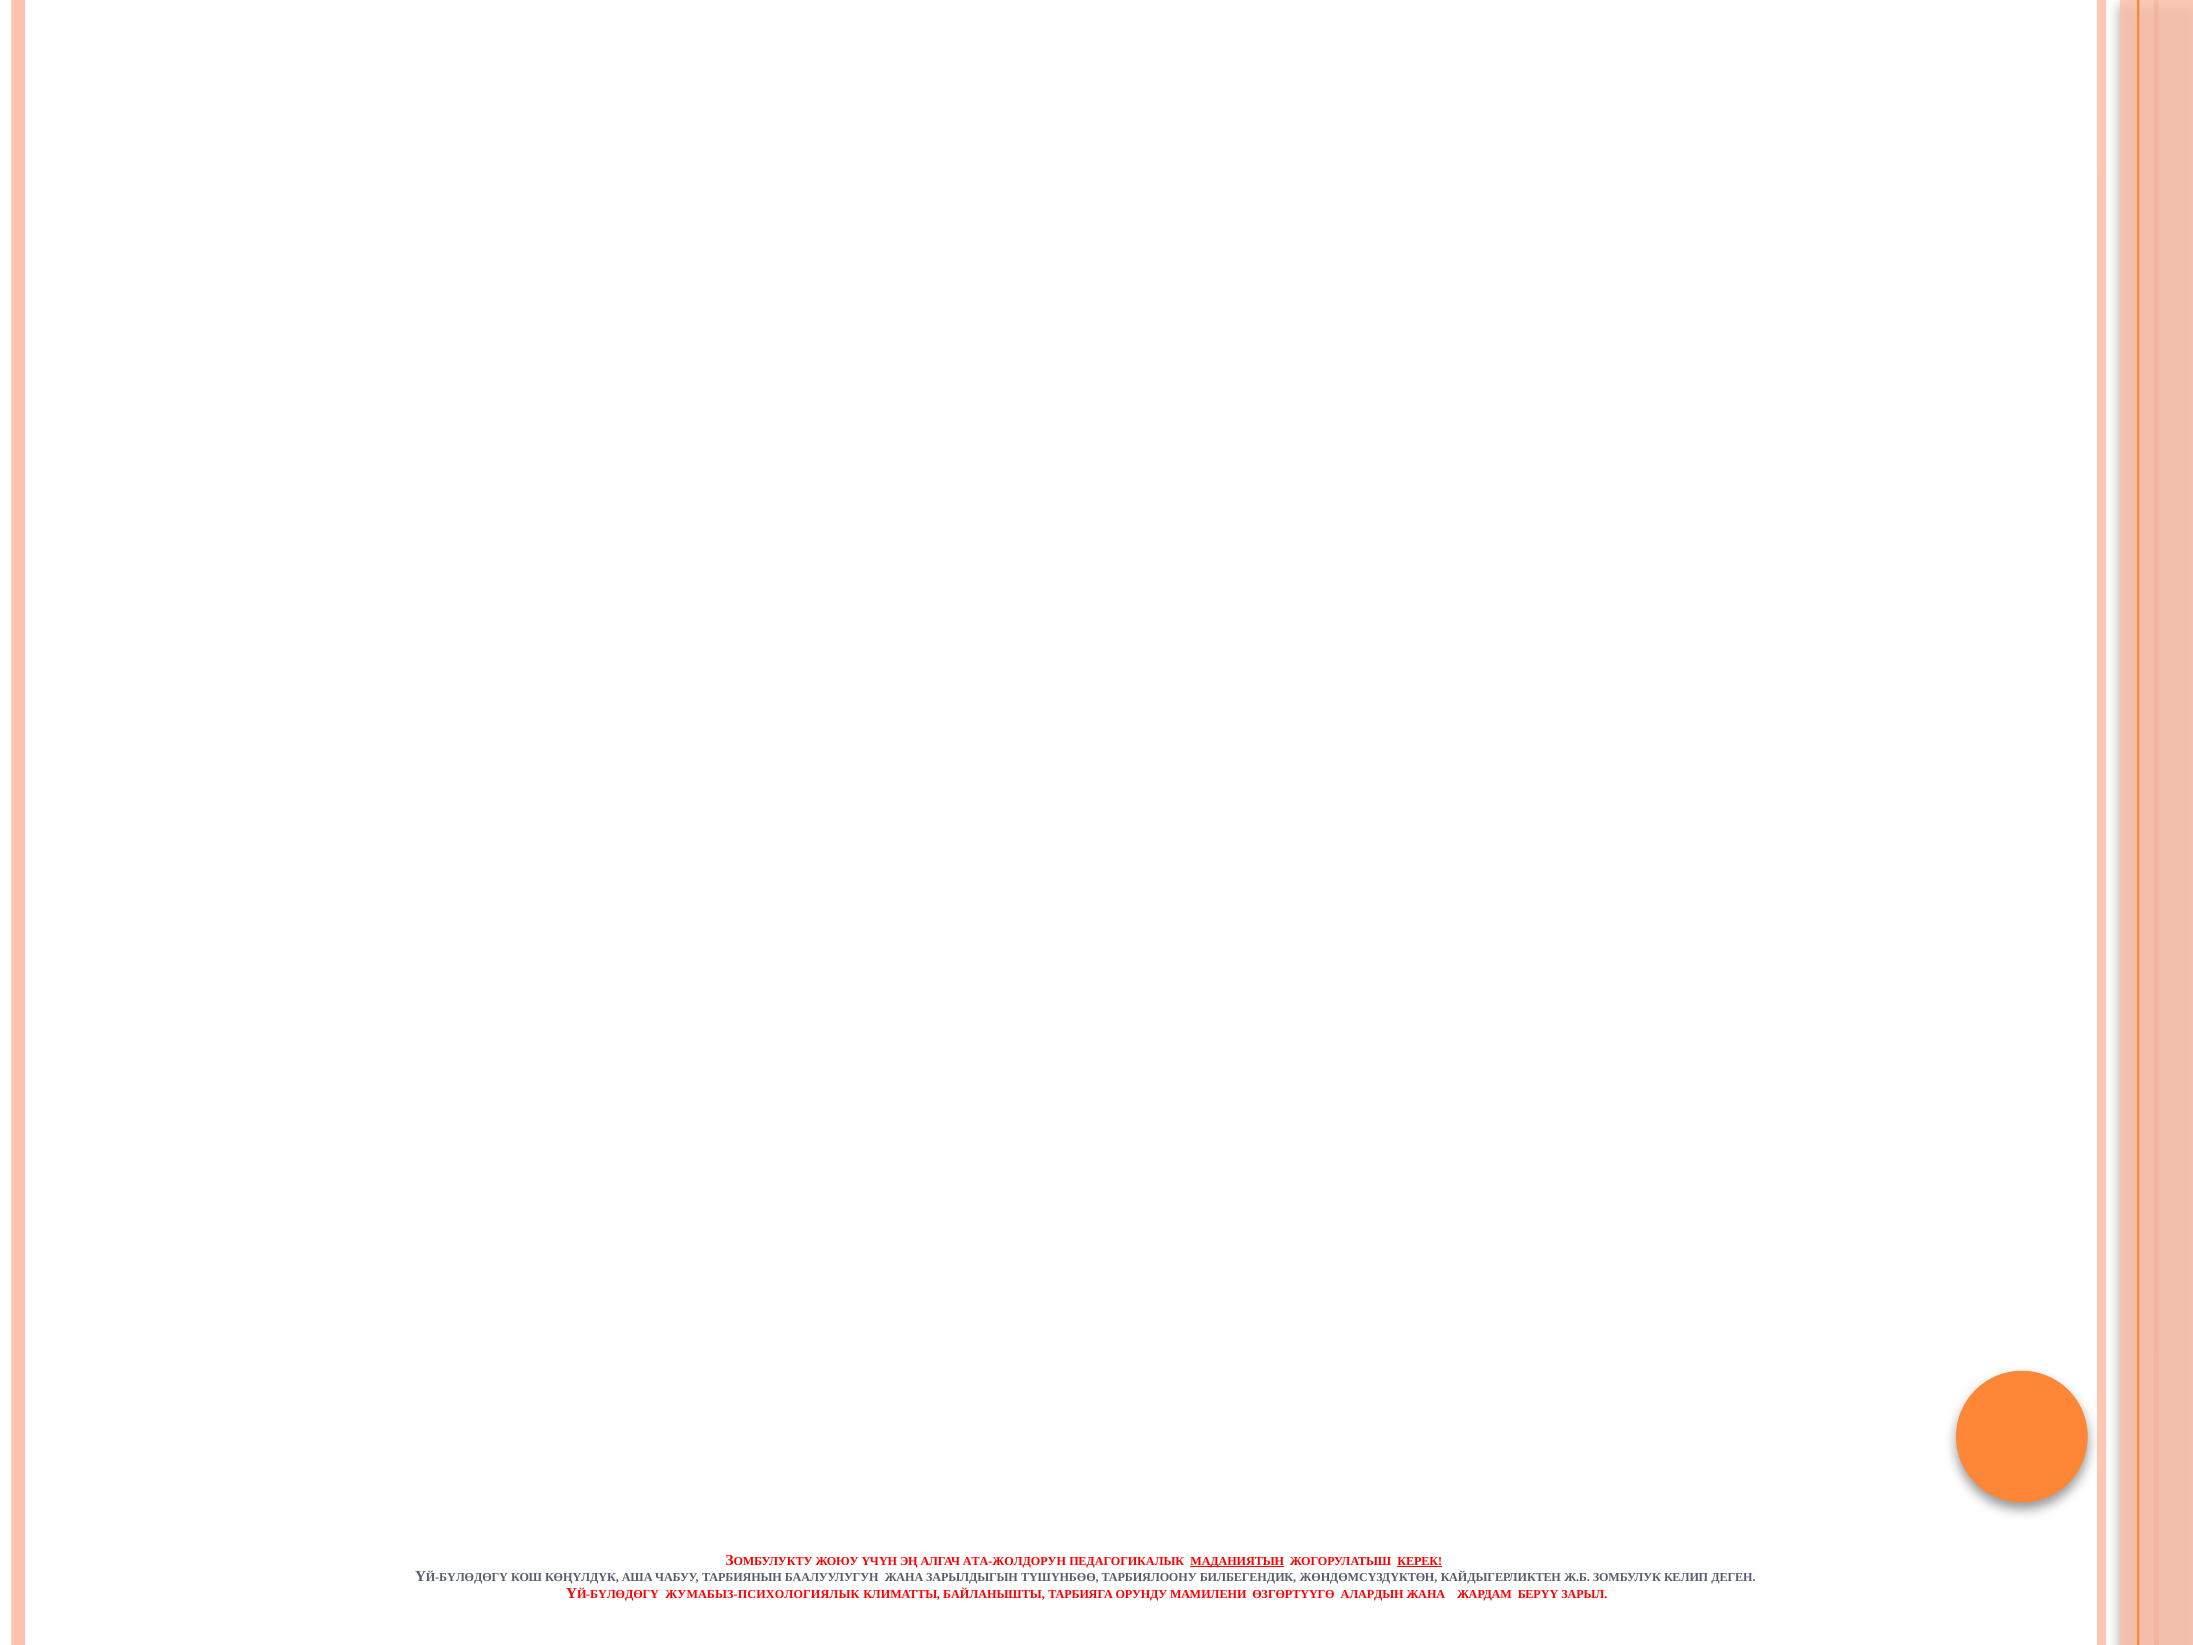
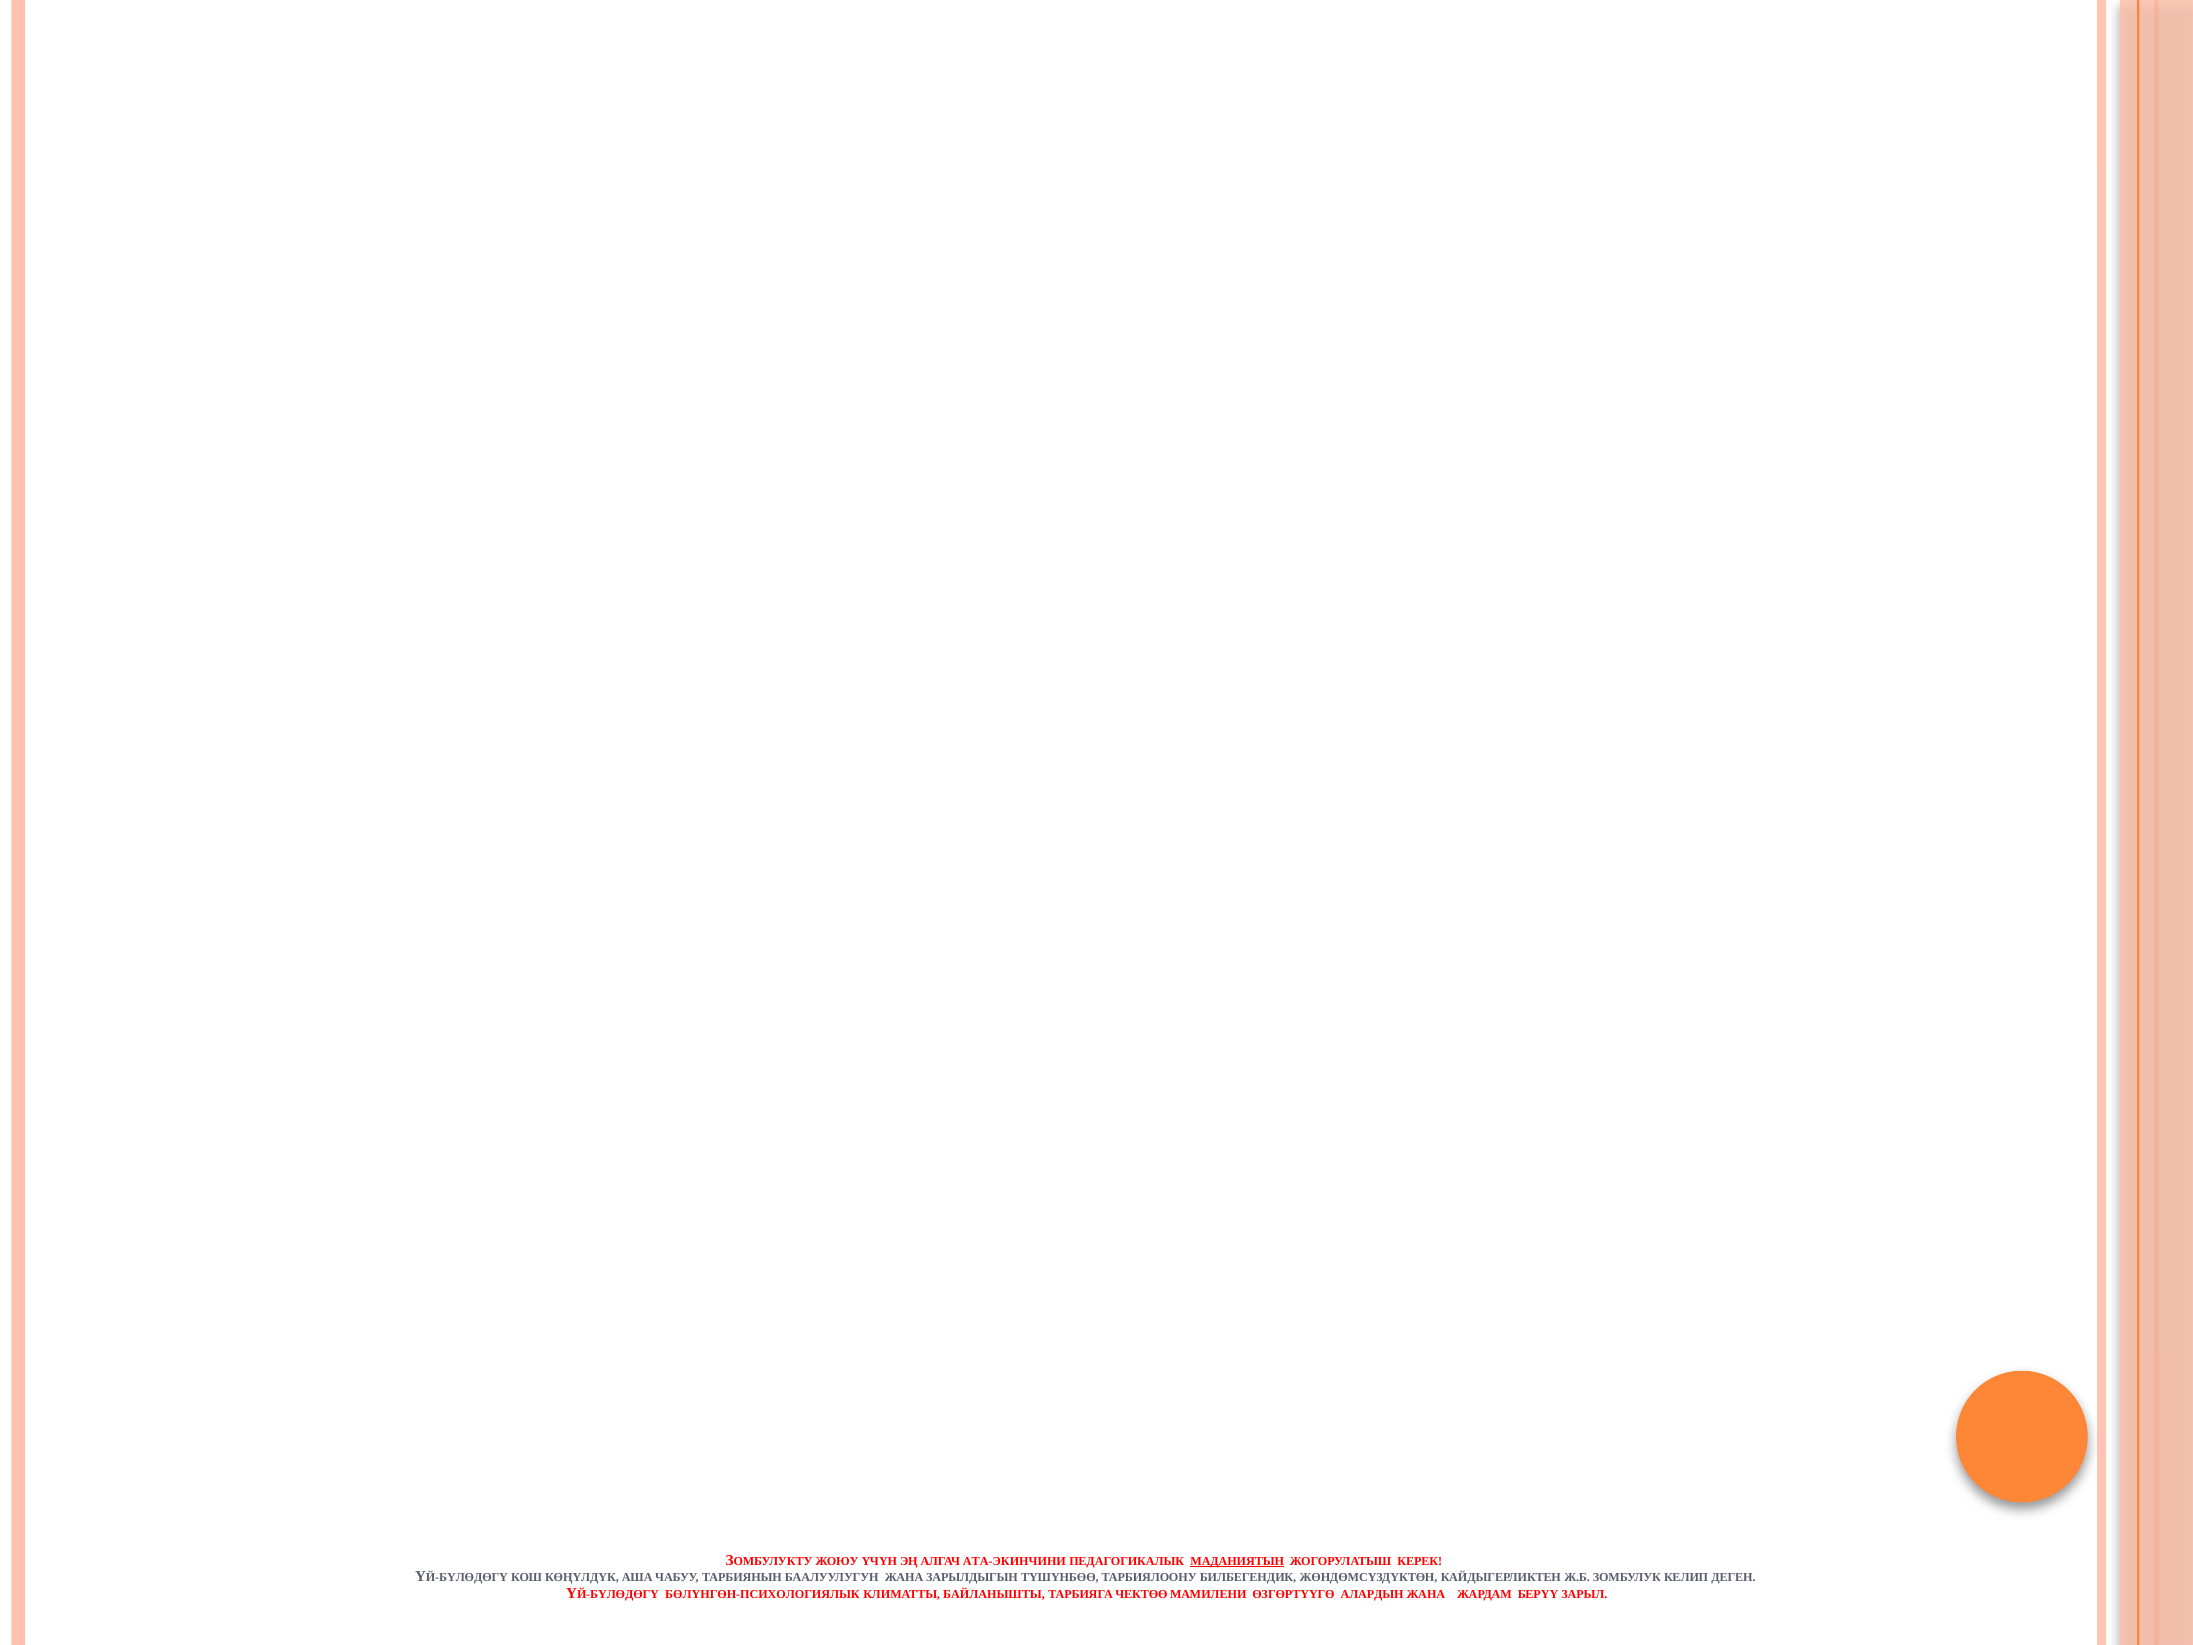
АТА-ЖОЛДОРУН: АТА-ЖОЛДОРУН -> АТА-ЭКИНЧИНИ
КЕРЕК underline: present -> none
ЖУМАБЫЗ-ПСИХОЛОГИЯЛЫК: ЖУМАБЫЗ-ПСИХОЛОГИЯЛЫК -> БӨЛҮНГӨН-ПСИХОЛОГИЯЛЫК
ОРУНДУ: ОРУНДУ -> ЧЕКТӨӨ
